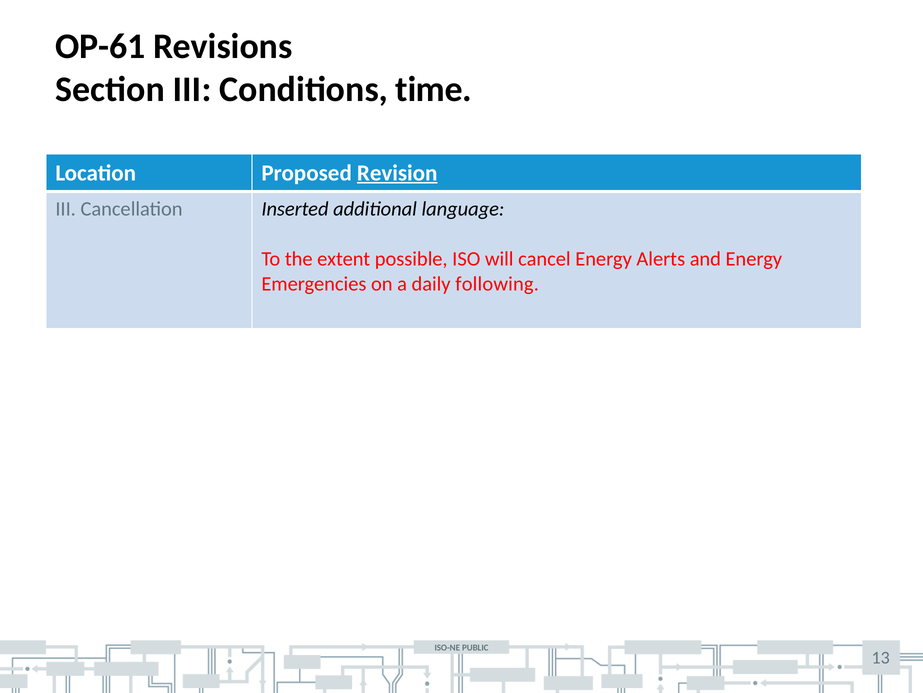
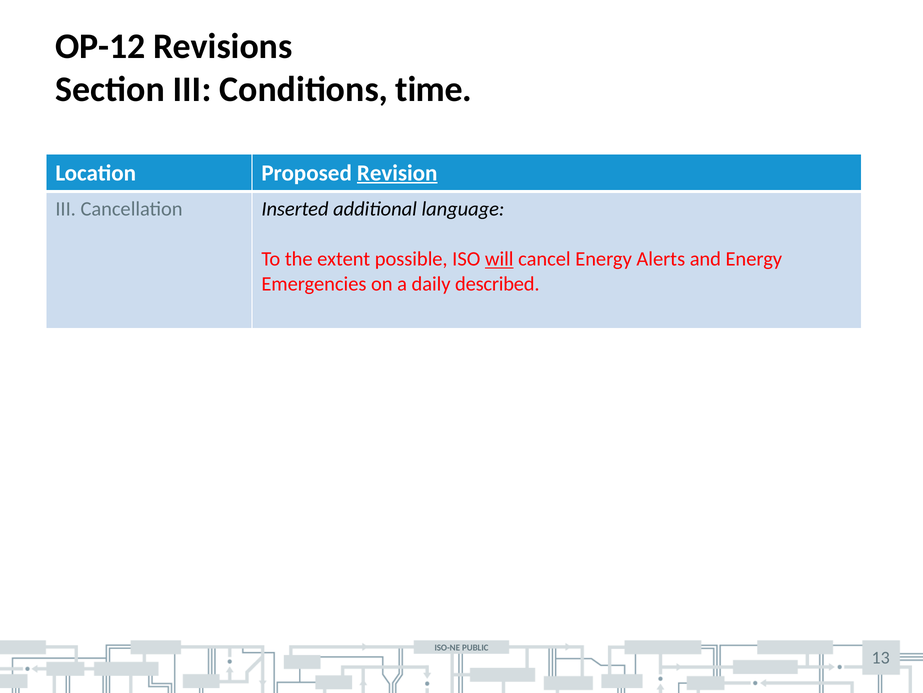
OP-61: OP-61 -> OP-12
will underline: none -> present
following: following -> described
